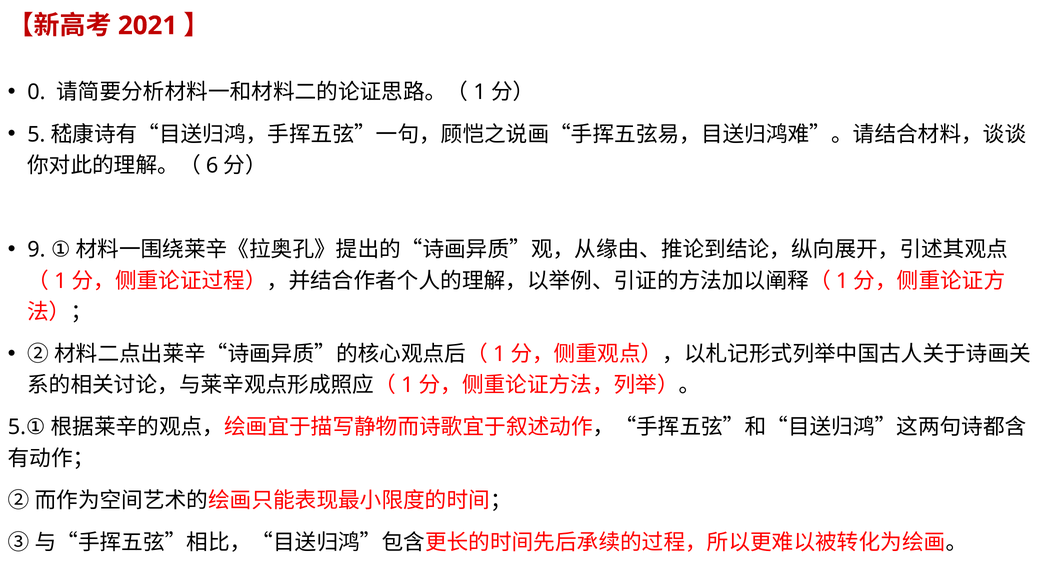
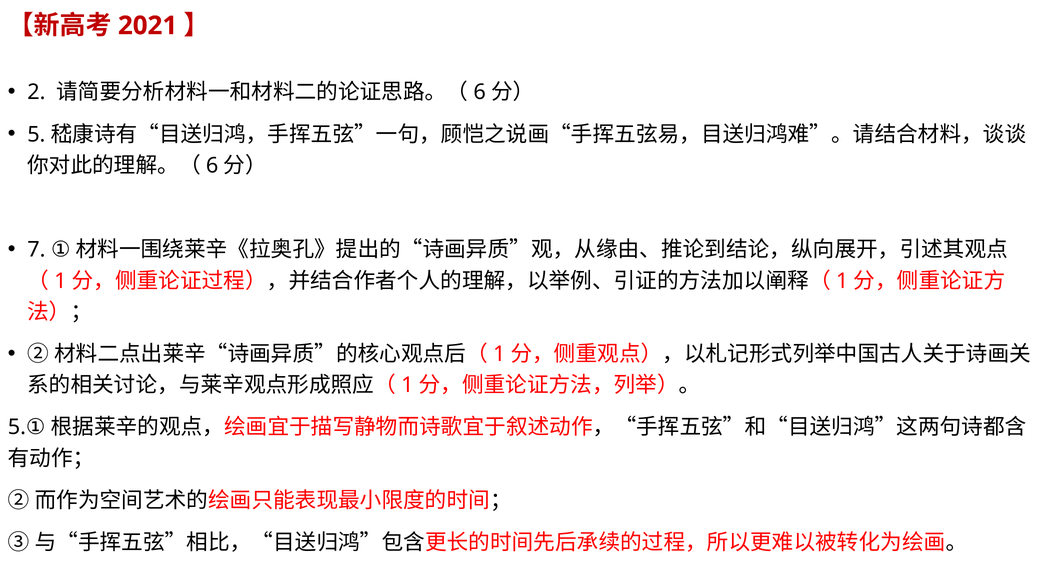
0: 0 -> 2
1 at (480, 92): 1 -> 6
9: 9 -> 7
